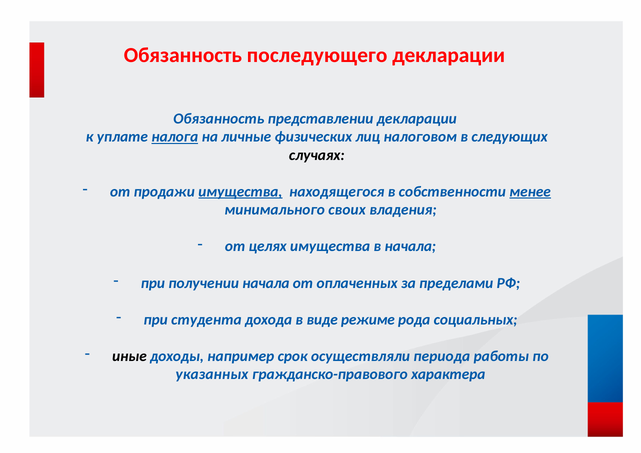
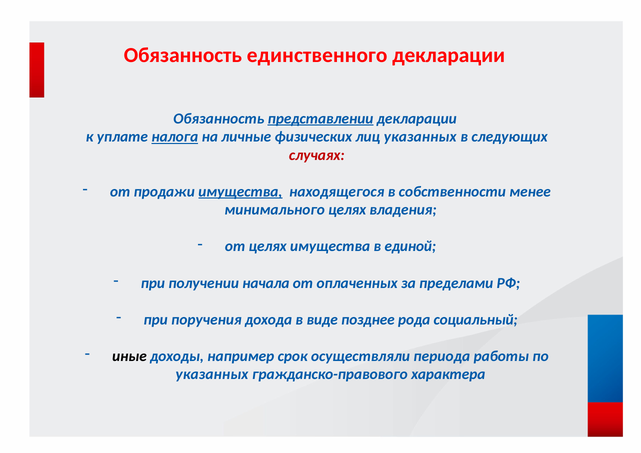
последующего: последующего -> единственного
представлении underline: none -> present
лиц налоговом: налоговом -> указанных
случаях colour: black -> red
менее underline: present -> none
минимального своих: своих -> целях
в начала: начала -> единой
студента: студента -> поручения
режиме: режиме -> позднее
социальных: социальных -> социальный
